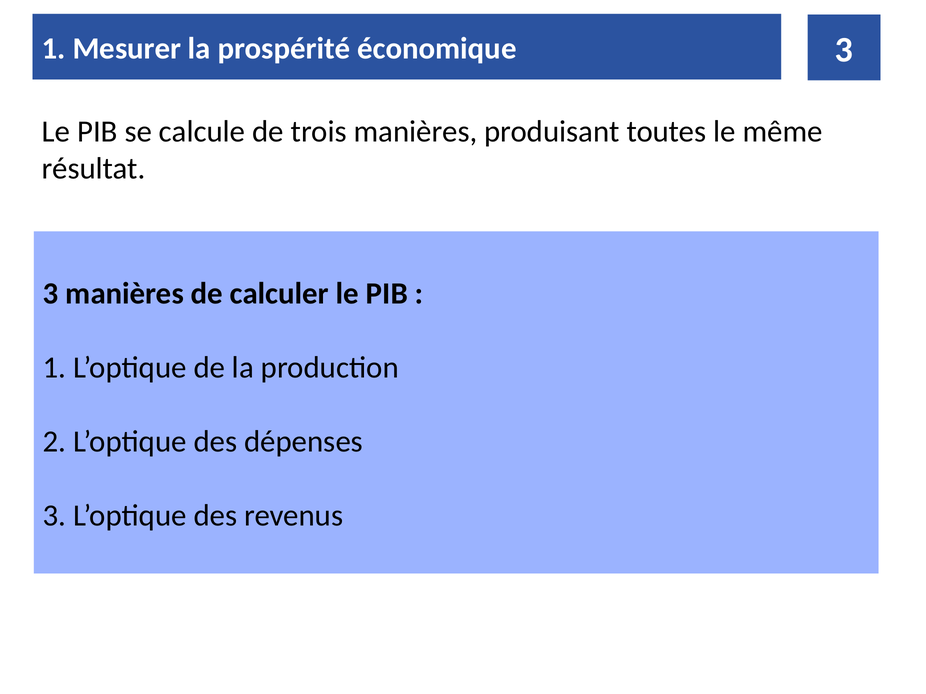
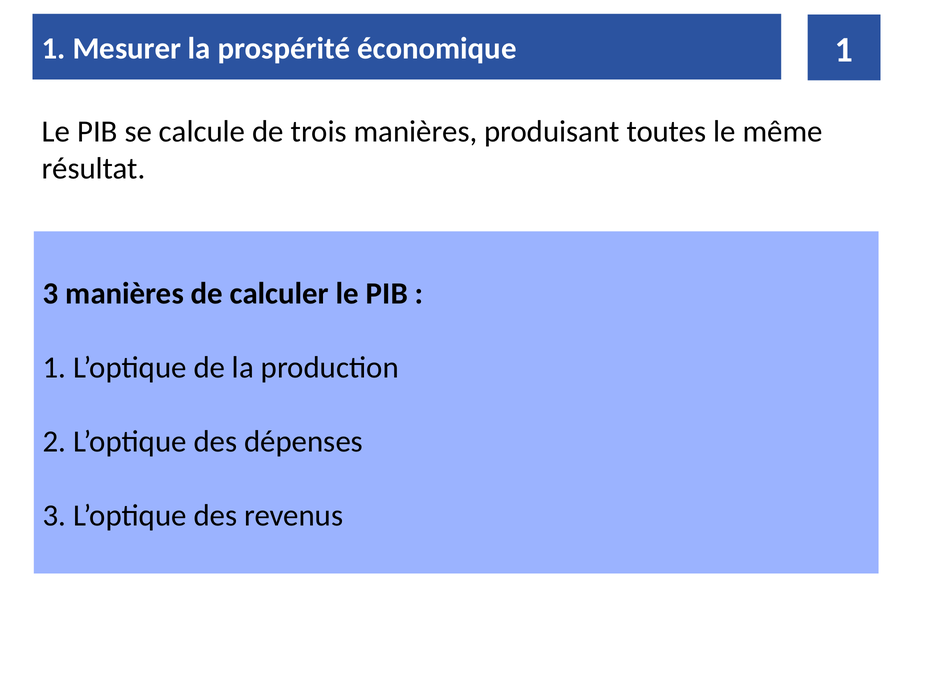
économique 3: 3 -> 1
